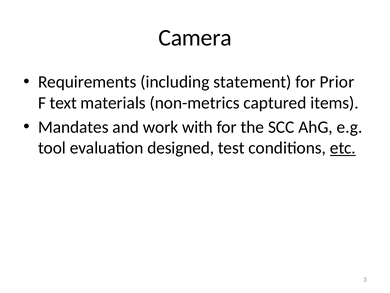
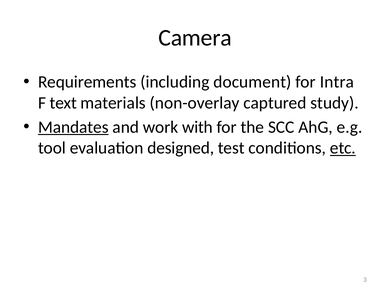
statement: statement -> document
Prior: Prior -> Intra
non-metrics: non-metrics -> non-overlay
items: items -> study
Mandates underline: none -> present
